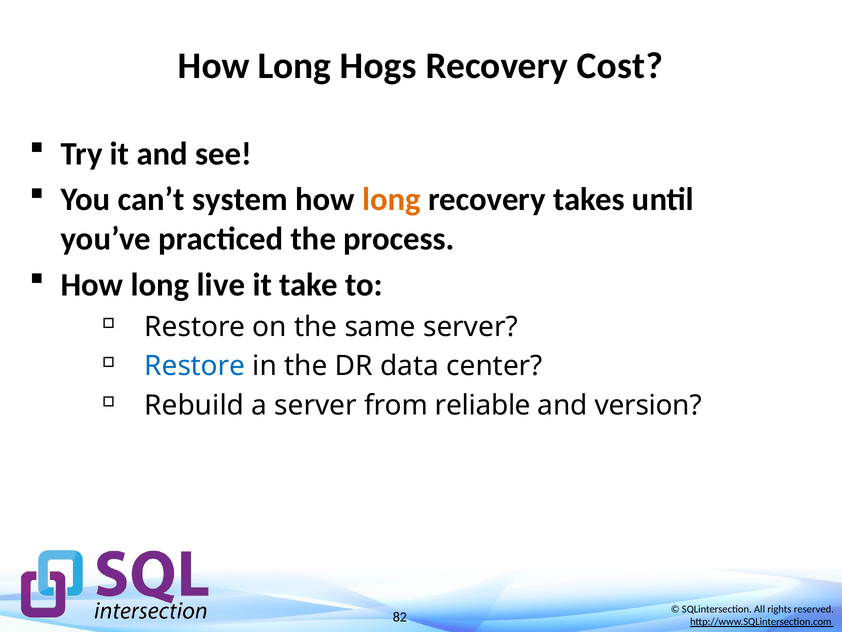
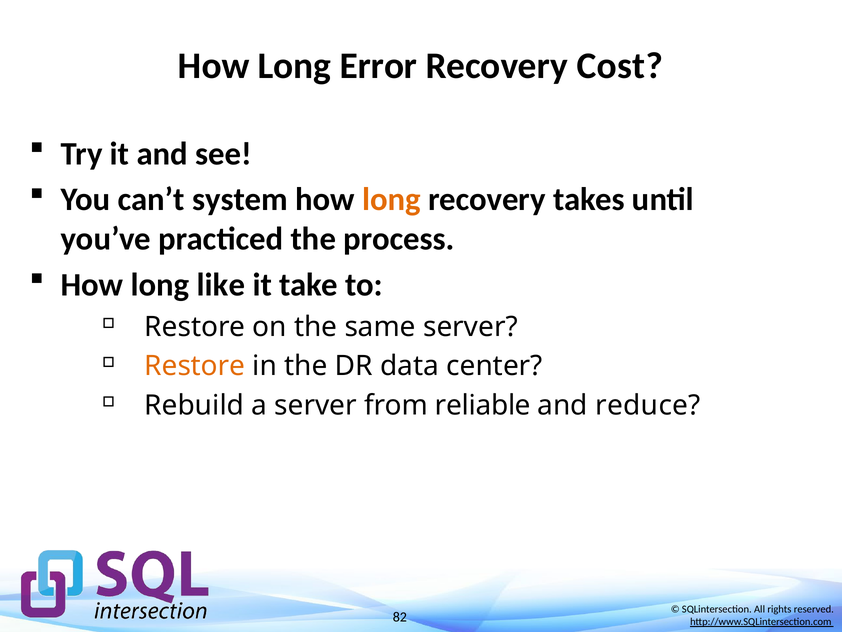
Hogs: Hogs -> Error
live: live -> like
Restore at (195, 366) colour: blue -> orange
version: version -> reduce
